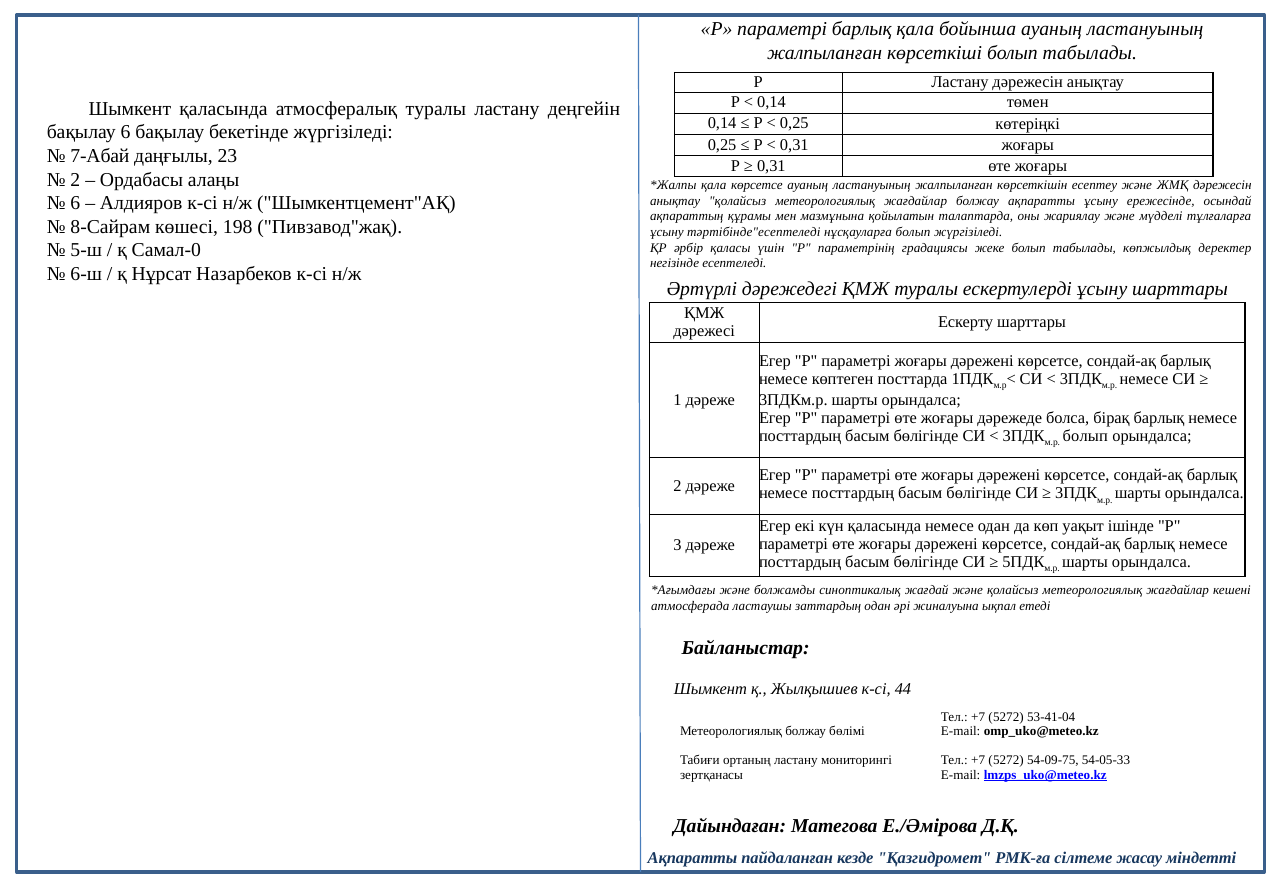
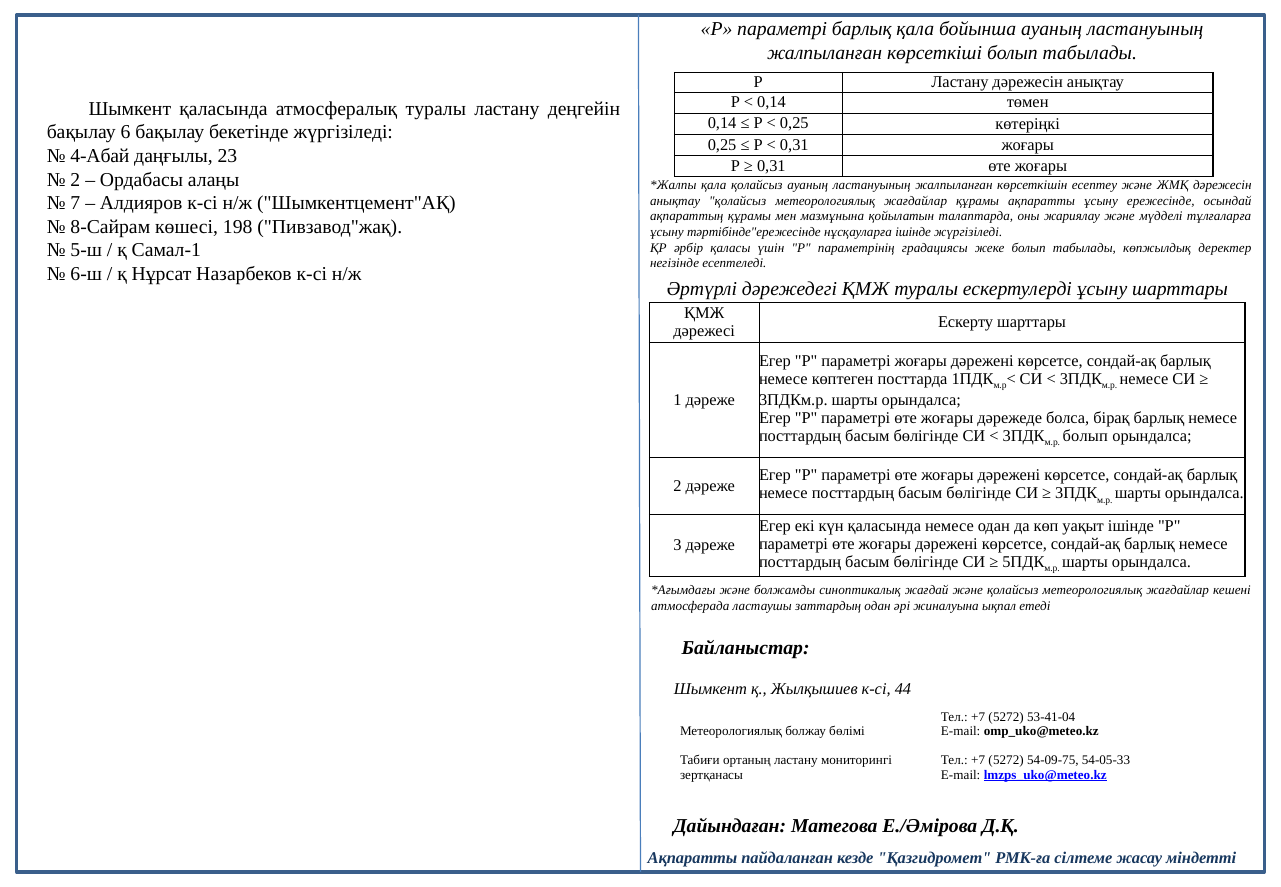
7-Абай: 7-Абай -> 4-Абай
қала көрсетсе: көрсетсе -> қолайсыз
6 at (75, 203): 6 -> 7
жағдайлар болжау: болжау -> құрамы
тәртібінде"есептеледі: тәртібінде"есептеледі -> тәртібінде"ережесінде
нұсқауларға болып: болып -> ішінде
Самал-0: Самал-0 -> Самал-1
